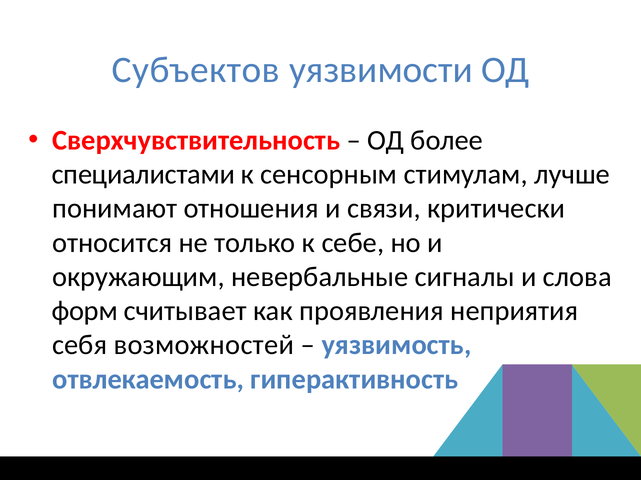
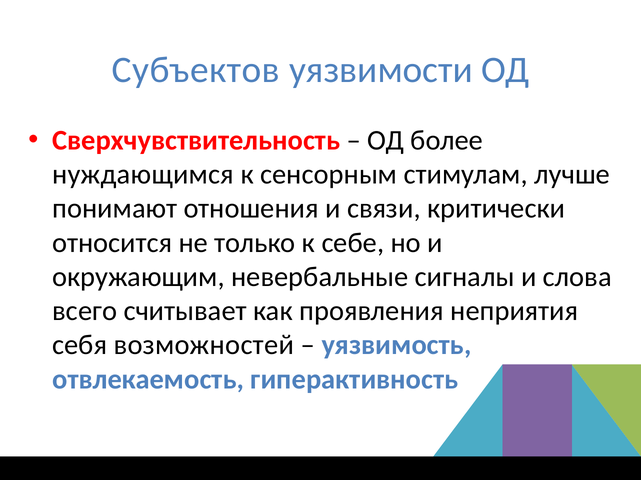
специалистами: специалистами -> нуждающимся
форм: форм -> всего
